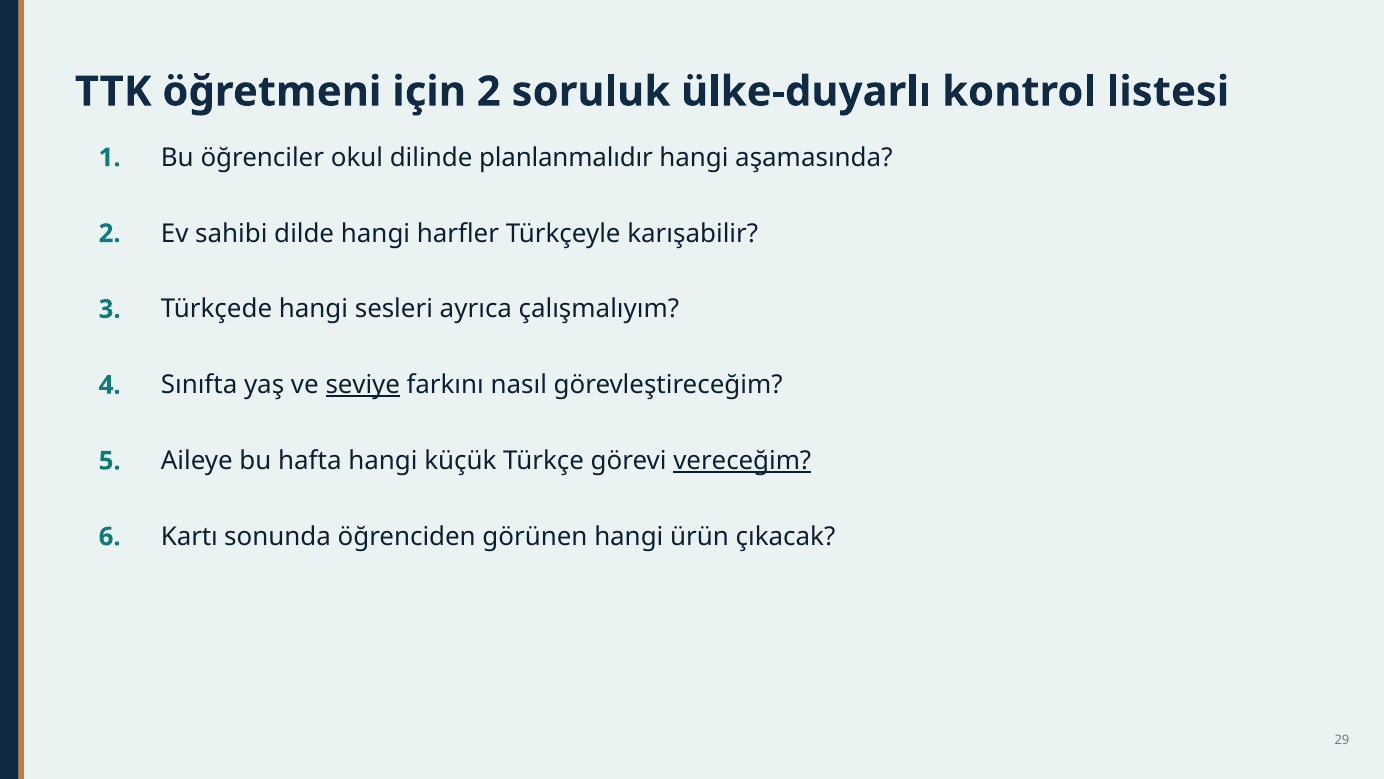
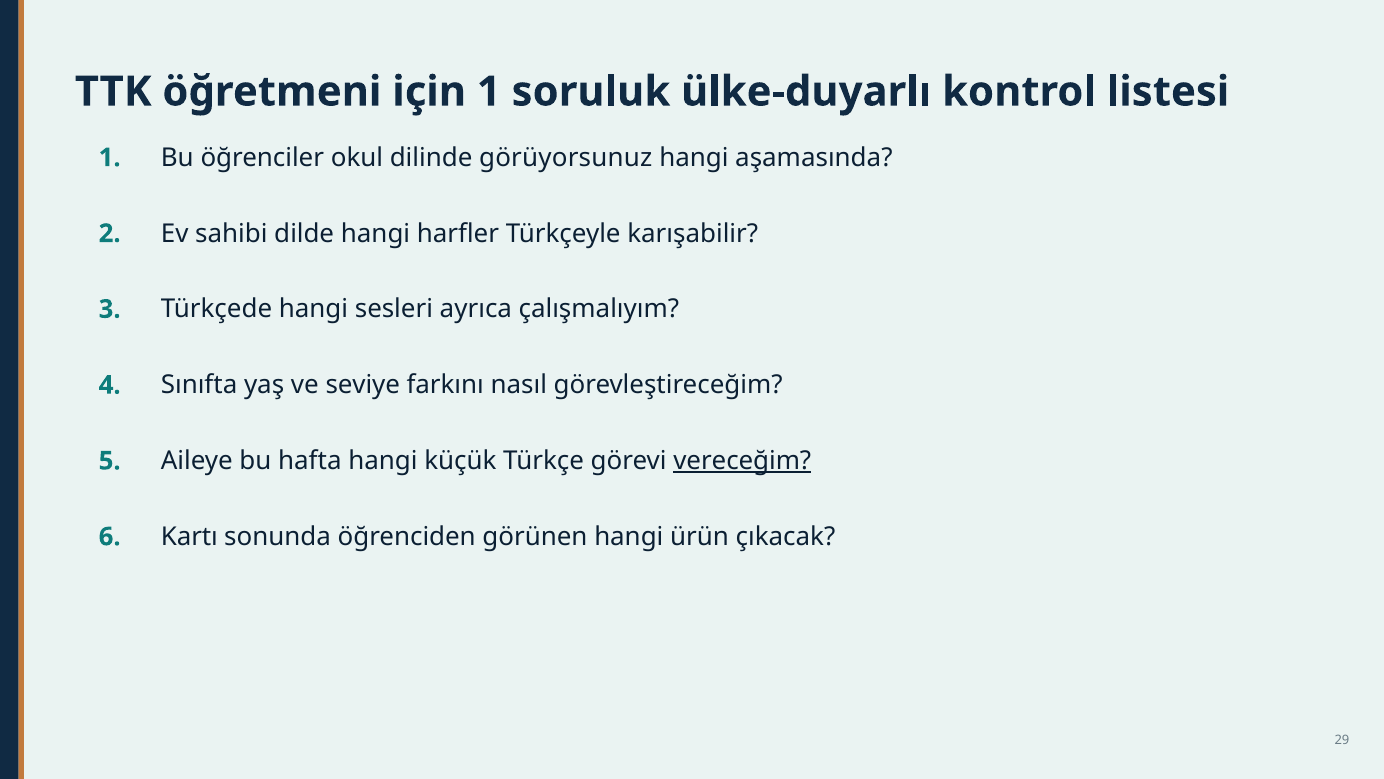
için 2: 2 -> 1
planlanmalıdır: planlanmalıdır -> görüyorsunuz
seviye underline: present -> none
